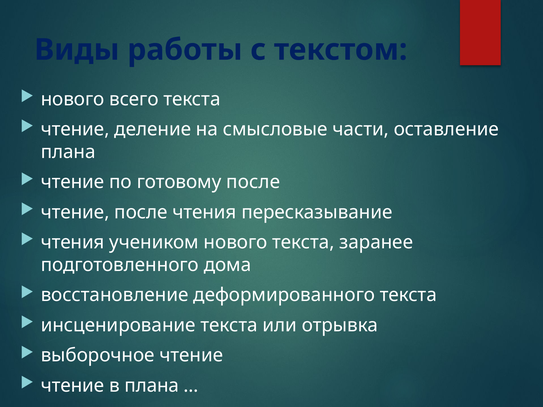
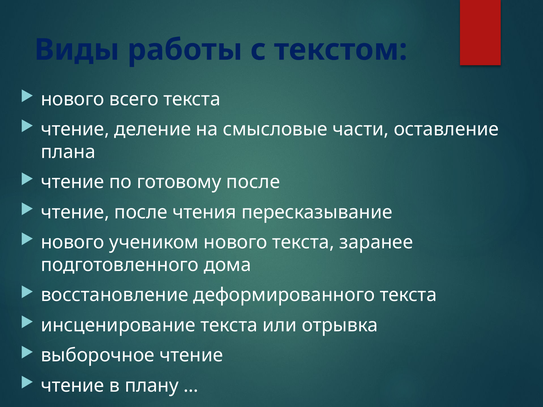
чтения at (73, 243): чтения -> нового
в плана: плана -> плану
